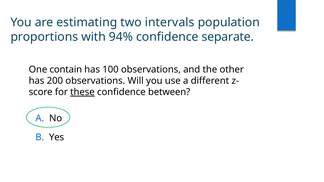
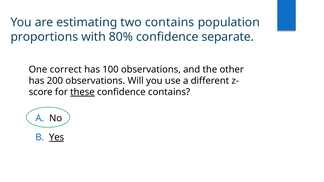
two intervals: intervals -> contains
94%: 94% -> 80%
contain: contain -> correct
confidence between: between -> contains
Yes underline: none -> present
